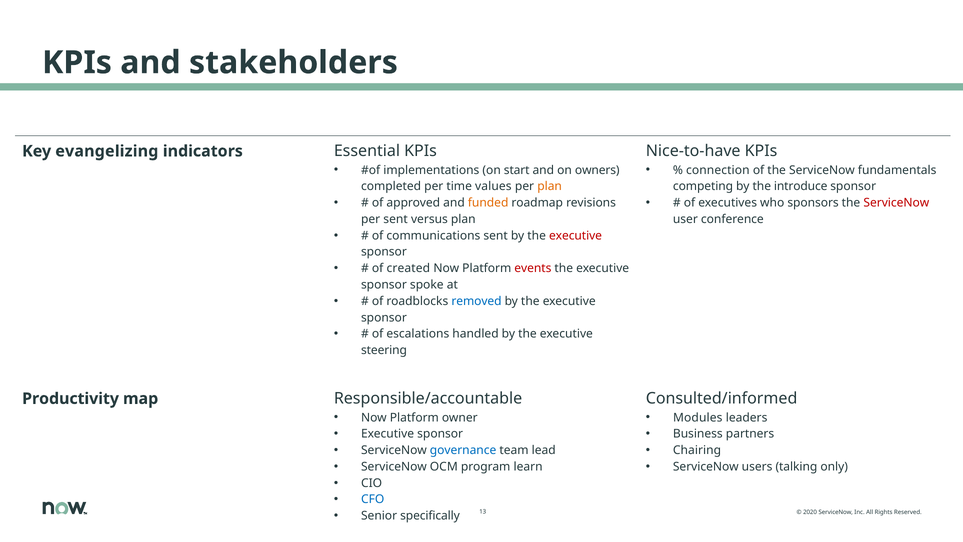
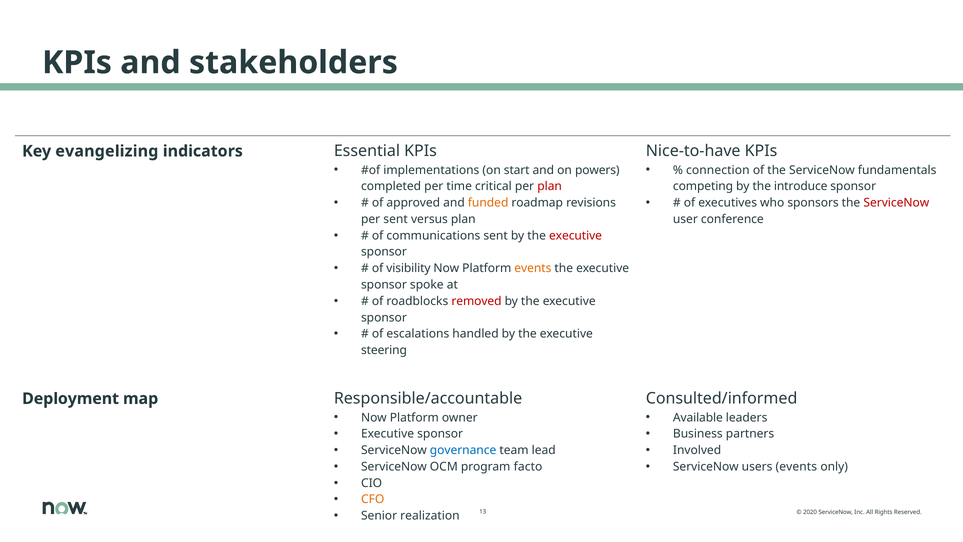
owners: owners -> powers
values: values -> critical
plan at (550, 186) colour: orange -> red
created: created -> visibility
events at (533, 268) colour: red -> orange
removed colour: blue -> red
Productivity: Productivity -> Deployment
Modules: Modules -> Available
Chairing: Chairing -> Involved
learn: learn -> facto
users talking: talking -> events
CFO colour: blue -> orange
specifically: specifically -> realization
